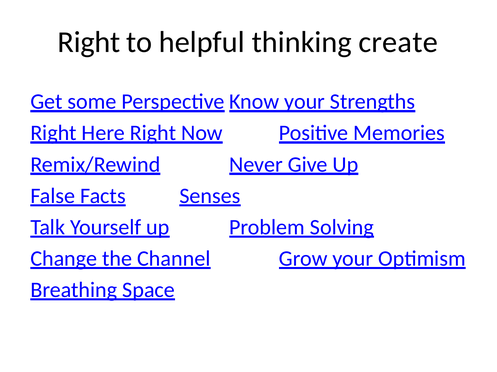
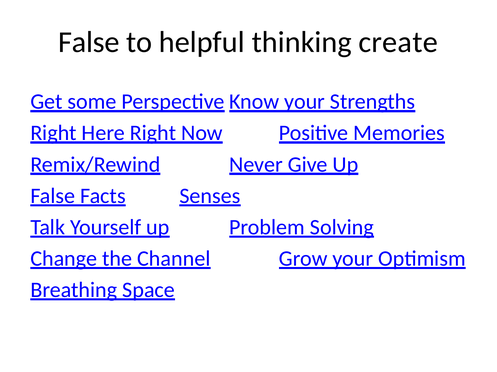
Right at (89, 42): Right -> False
